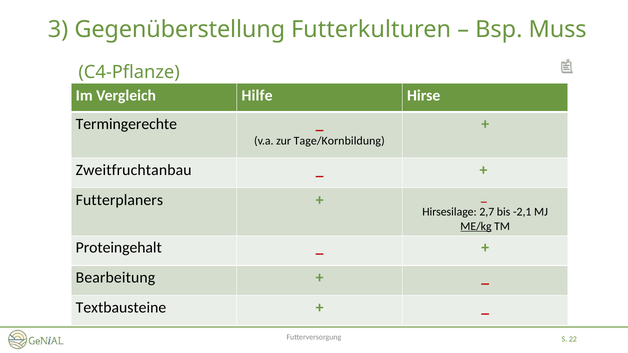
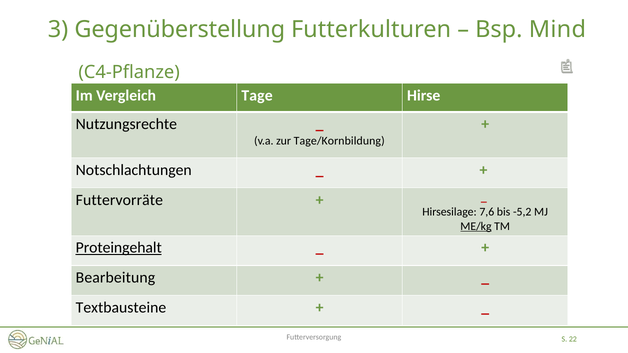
Muss: Muss -> Mind
Hilfe: Hilfe -> Tage
Termingerechte: Termingerechte -> Nutzungsrechte
Zweitfruchtanbau: Zweitfruchtanbau -> Notschlachtungen
Futterplaners: Futterplaners -> Futtervorräte
2,7: 2,7 -> 7,6
-2,1: -2,1 -> -5,2
Proteingehalt underline: none -> present
